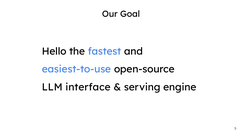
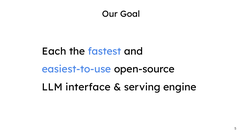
Hello: Hello -> Each
